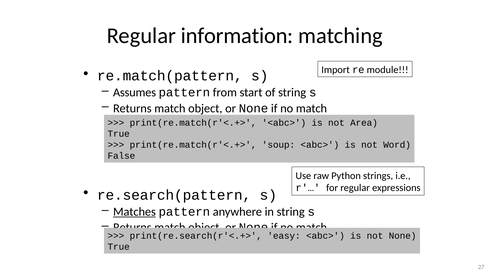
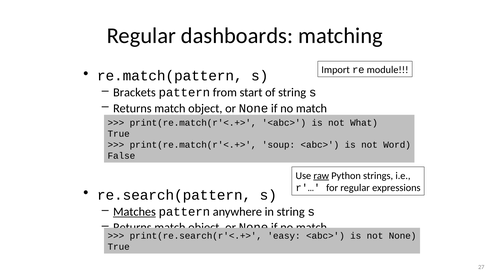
information: information -> dashboards
Assumes: Assumes -> Brackets
Area: Area -> What
raw underline: none -> present
